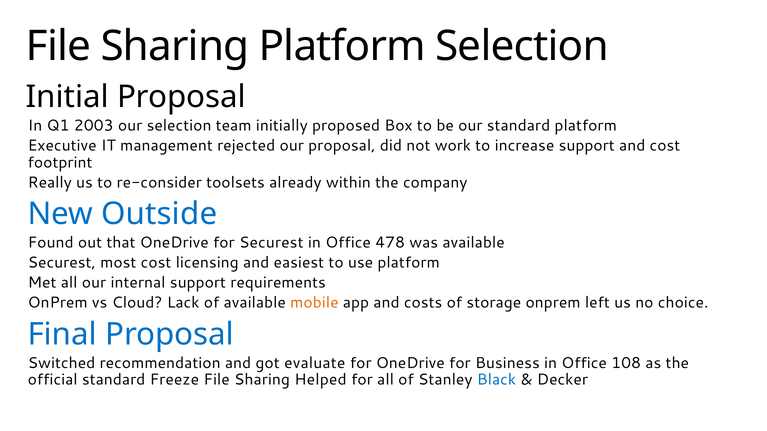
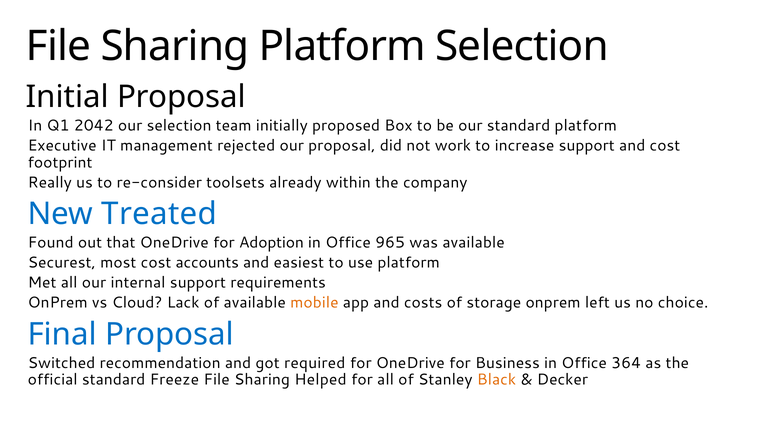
2003: 2003 -> 2042
Outside: Outside -> Treated
for Securest: Securest -> Adoption
478: 478 -> 965
licensing: licensing -> accounts
evaluate: evaluate -> required
108: 108 -> 364
Black colour: blue -> orange
